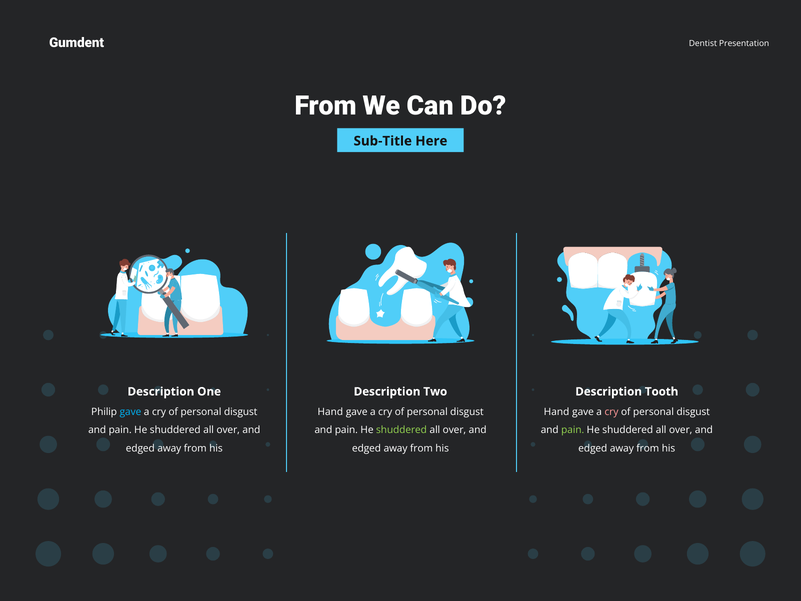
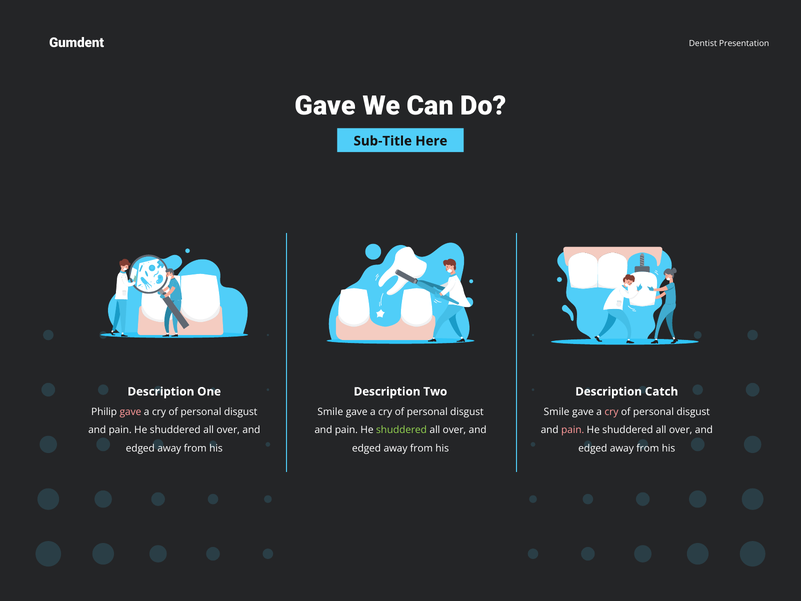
From at (326, 106): From -> Gave
Tooth: Tooth -> Catch
gave at (131, 412) colour: light blue -> pink
Hand at (330, 412): Hand -> Smile
Hand at (557, 412): Hand -> Smile
pain at (573, 430) colour: light green -> pink
